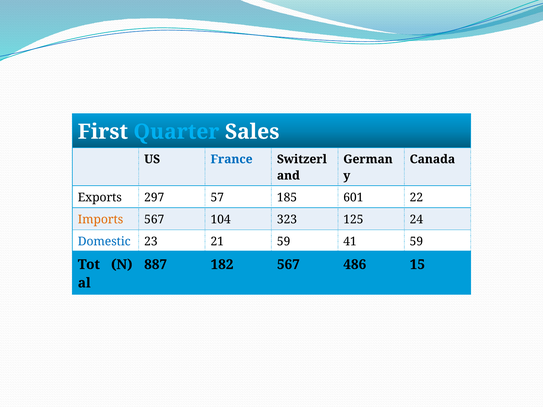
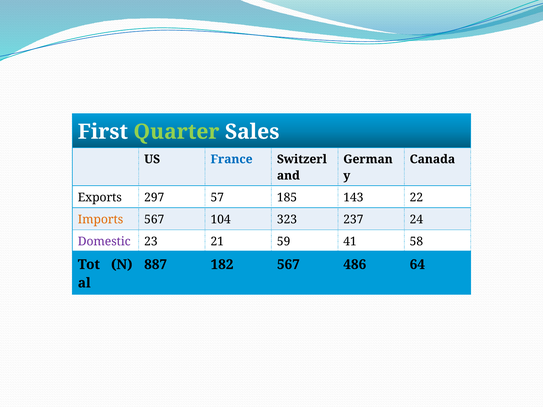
Quarter colour: light blue -> light green
601: 601 -> 143
125: 125 -> 237
Domestic colour: blue -> purple
41 59: 59 -> 58
15: 15 -> 64
